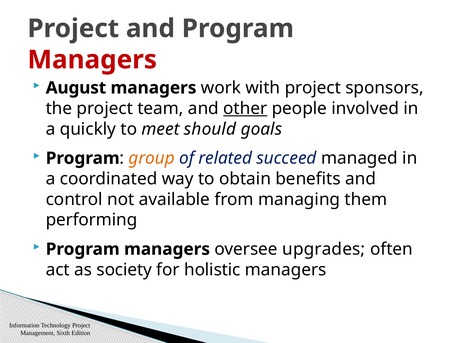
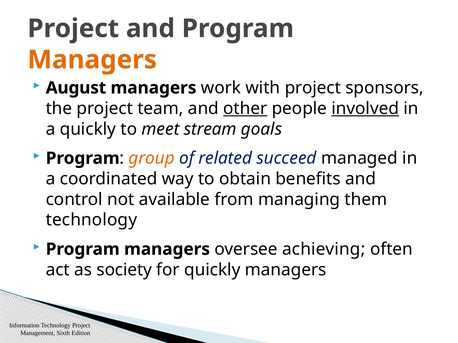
Managers at (92, 60) colour: red -> orange
involved underline: none -> present
should: should -> stream
performing at (92, 220): performing -> technology
upgrades: upgrades -> achieving
for holistic: holistic -> quickly
